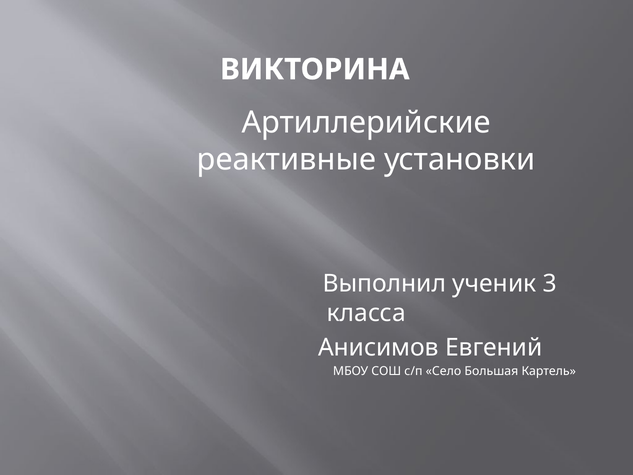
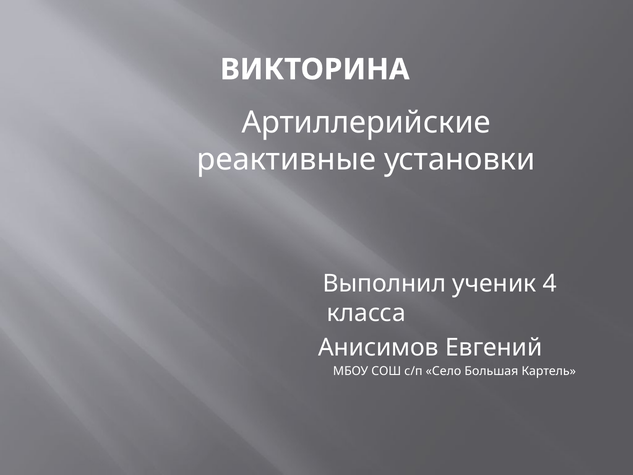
3: 3 -> 4
